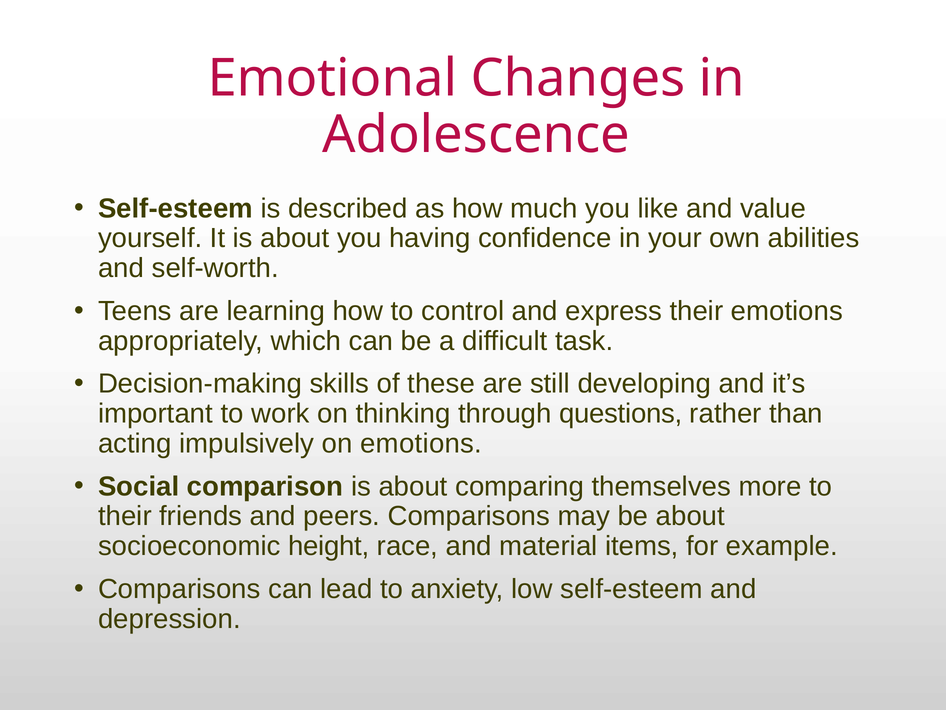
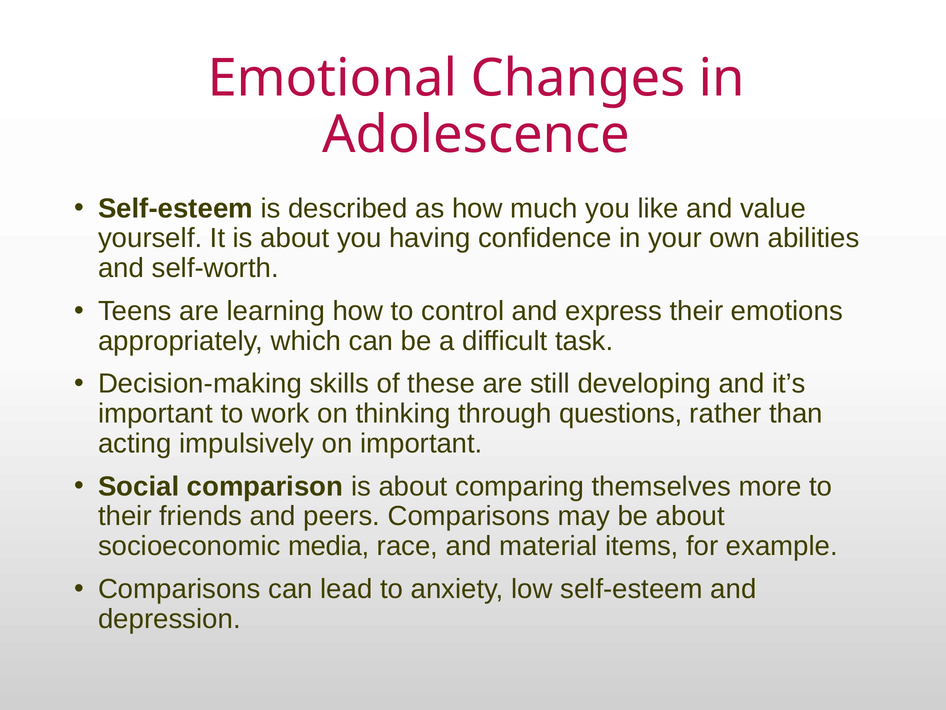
on emotions: emotions -> important
height: height -> media
